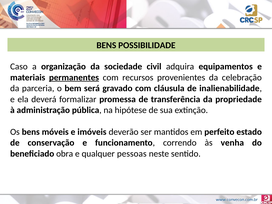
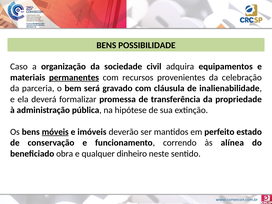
móveis underline: none -> present
venha: venha -> alínea
pessoas: pessoas -> dinheiro
